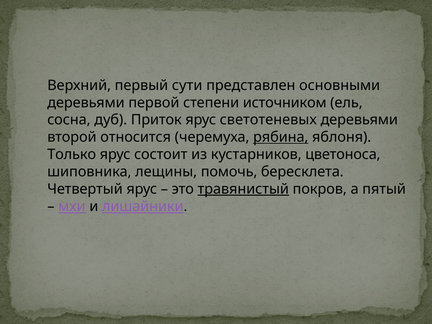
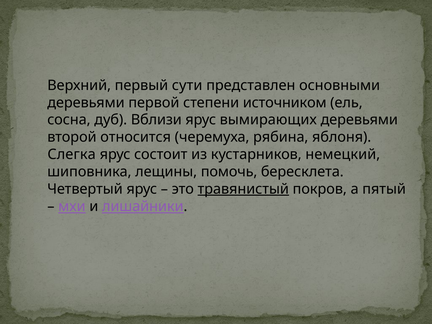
Приток: Приток -> Вблизи
светотеневых: светотеневых -> вымирающих
рябина underline: present -> none
Только: Только -> Слегка
цветоноса: цветоноса -> немецкий
